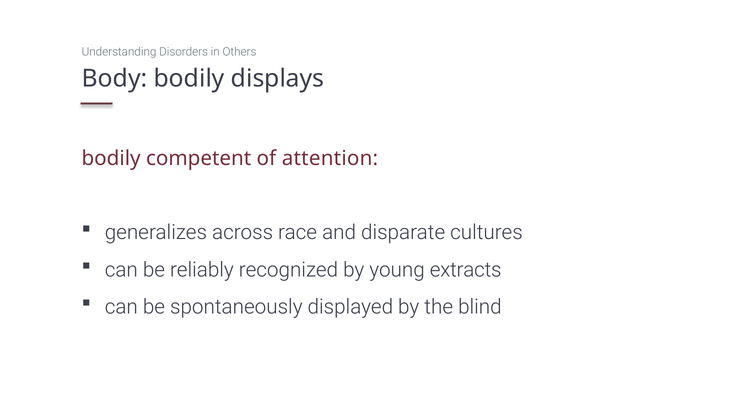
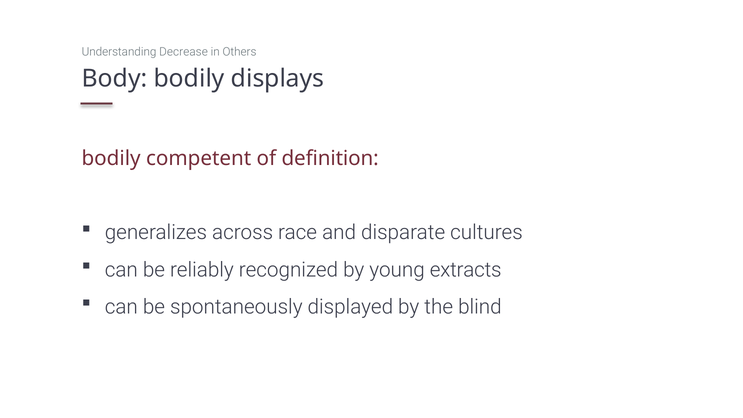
Disorders: Disorders -> Decrease
attention: attention -> definition
